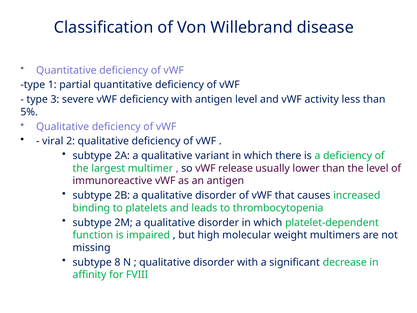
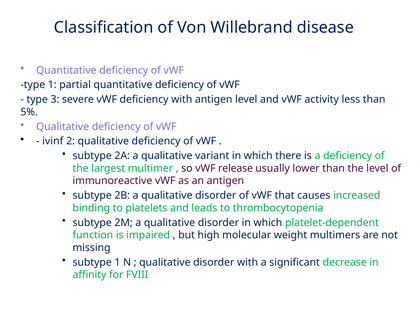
viral: viral -> ivinf
subtype 8: 8 -> 1
